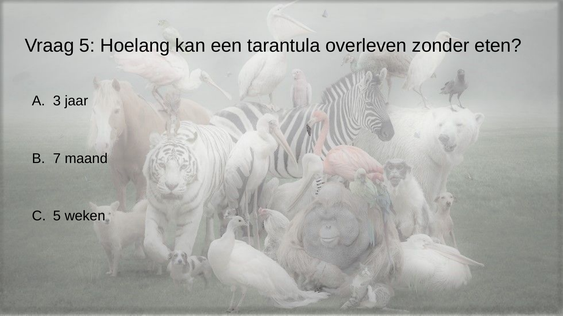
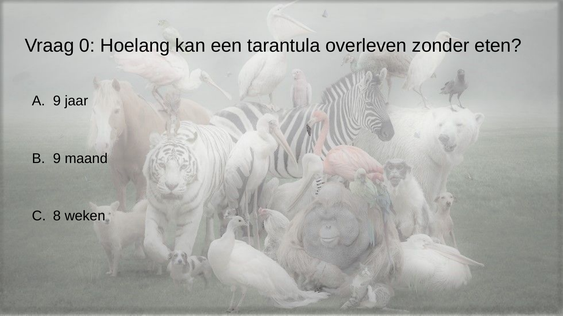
Vraag 5: 5 -> 0
3 at (57, 101): 3 -> 9
7 at (57, 159): 7 -> 9
5 at (57, 216): 5 -> 8
